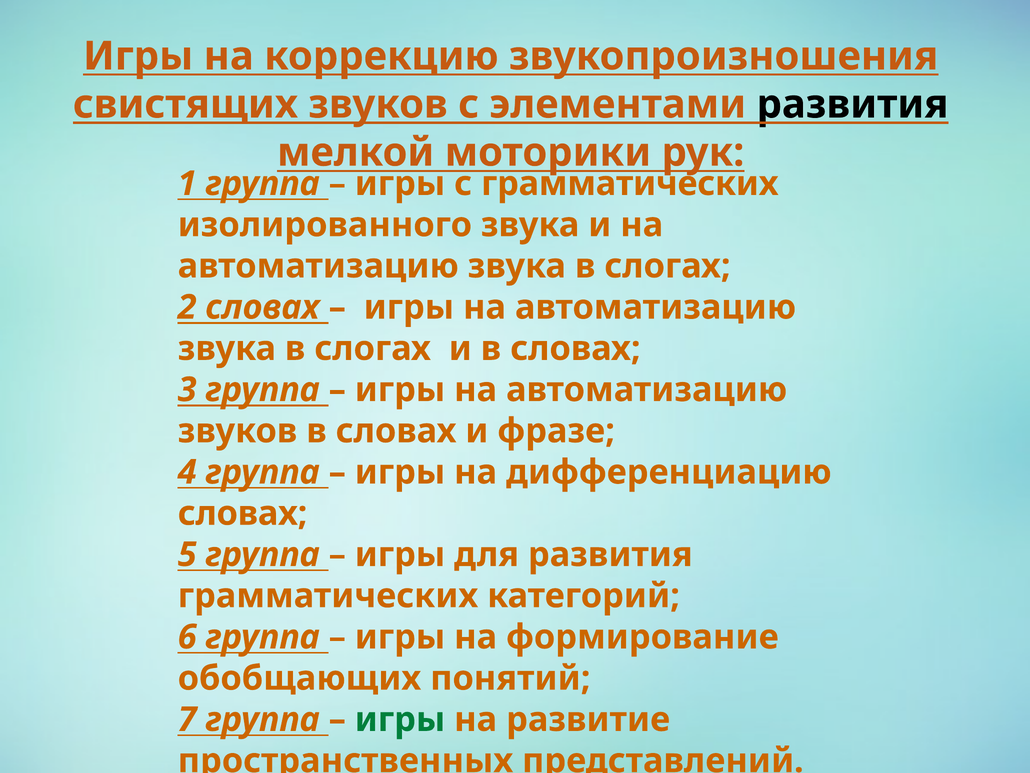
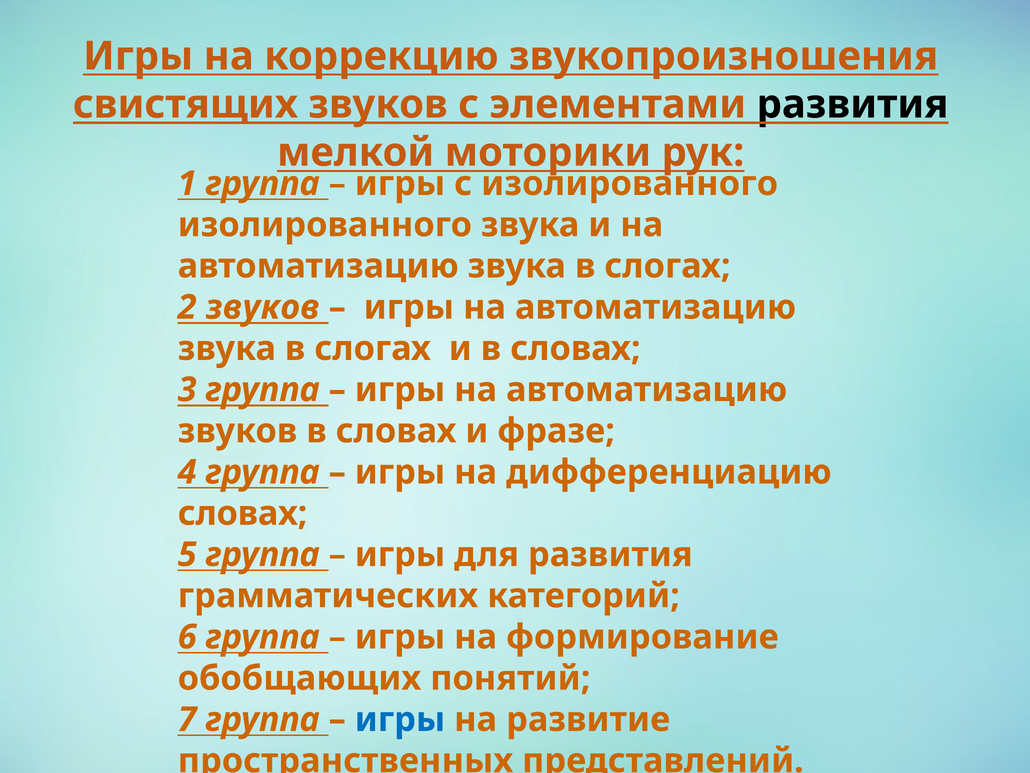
с грамматических: грамматических -> изолированного
2 словах: словах -> звуков
игры at (400, 719) colour: green -> blue
